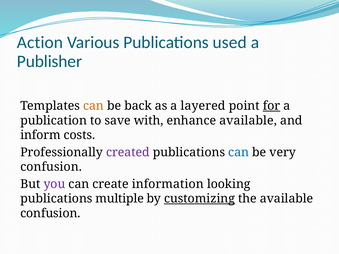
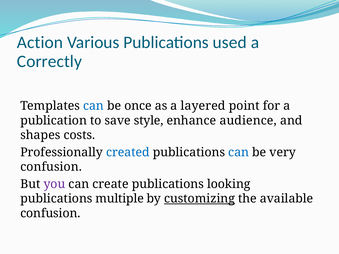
Publisher: Publisher -> Correctly
can at (93, 106) colour: orange -> blue
back: back -> once
for underline: present -> none
with: with -> style
enhance available: available -> audience
inform: inform -> shapes
created colour: purple -> blue
create information: information -> publications
